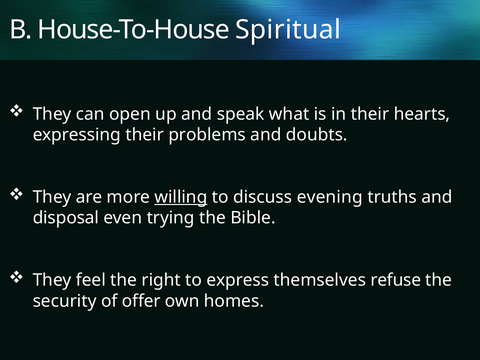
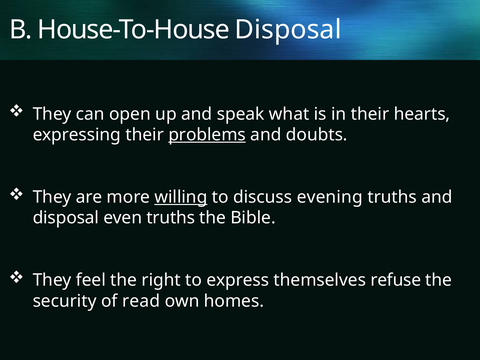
House-To-House Spiritual: Spiritual -> Disposal
problems underline: none -> present
even trying: trying -> truths
offer: offer -> read
